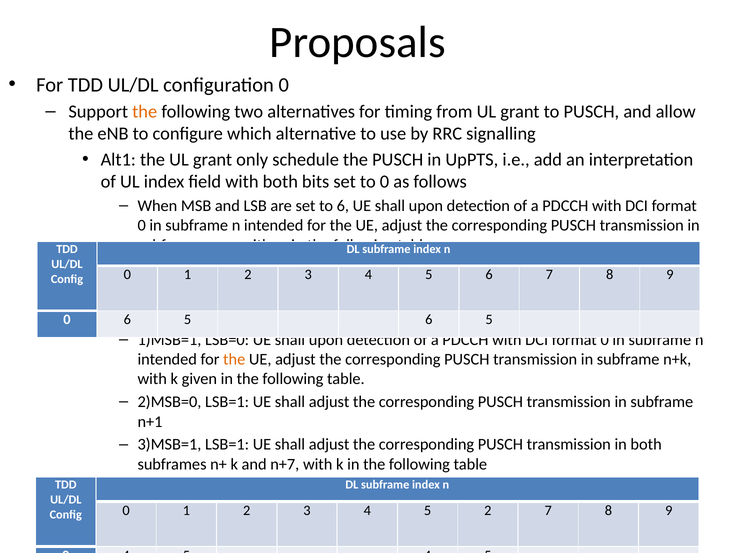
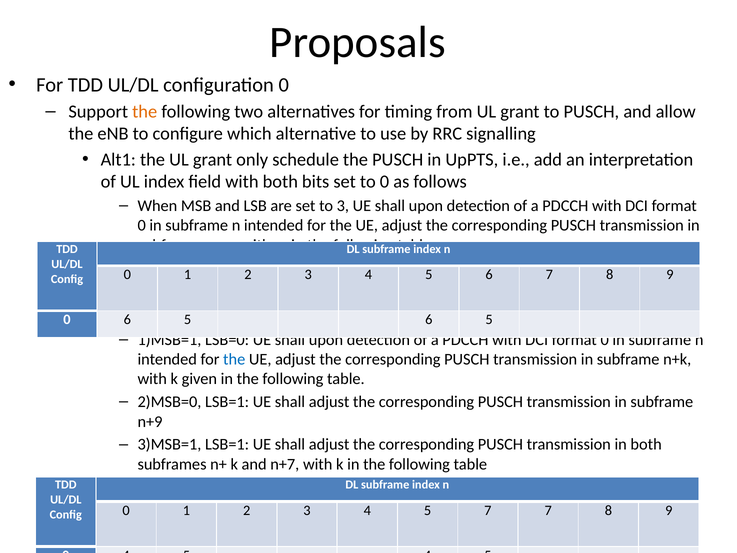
to 6: 6 -> 3
the at (234, 359) colour: orange -> blue
n+1: n+1 -> n+9
5 2: 2 -> 7
